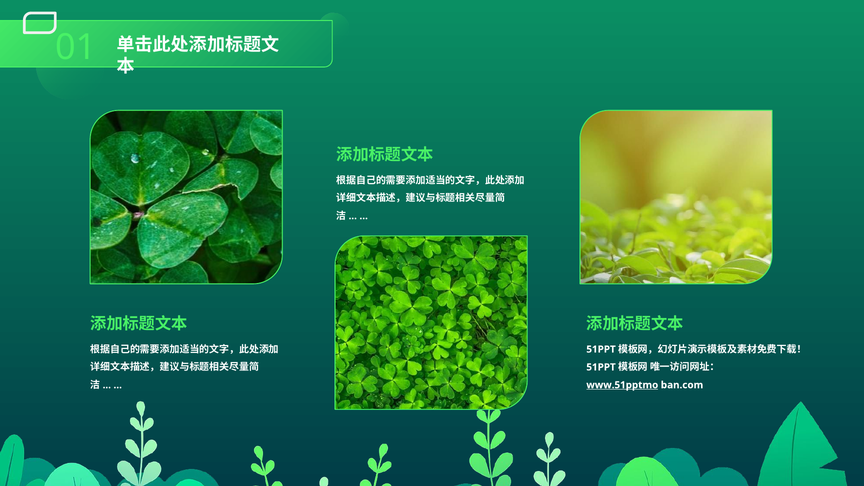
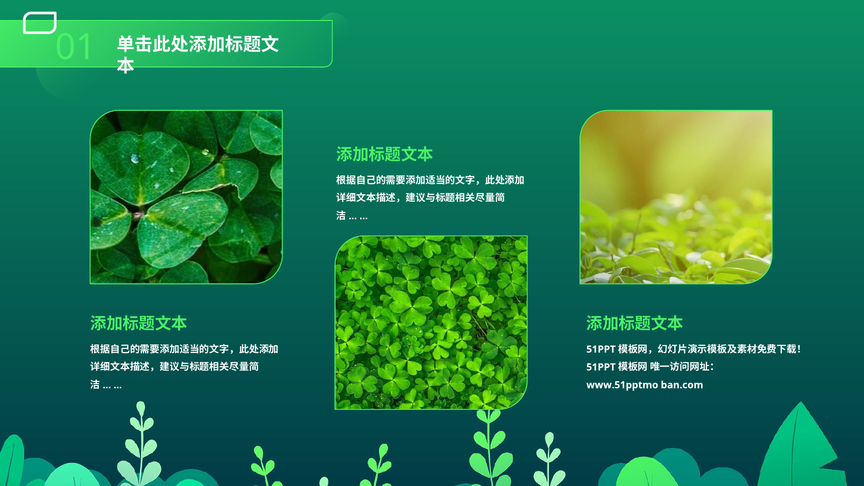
www.51pptmo underline: present -> none
